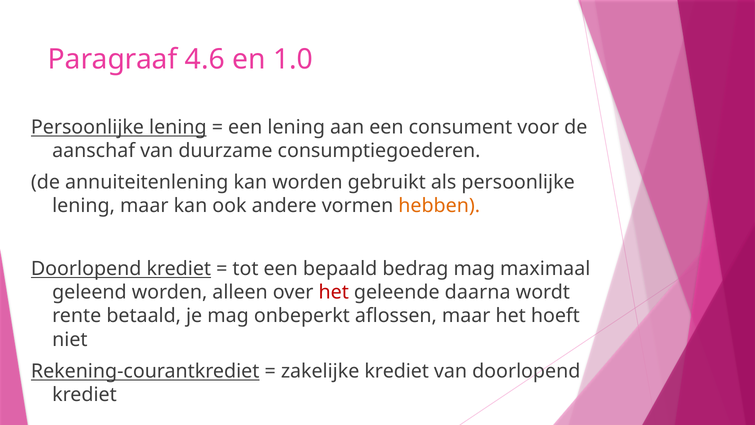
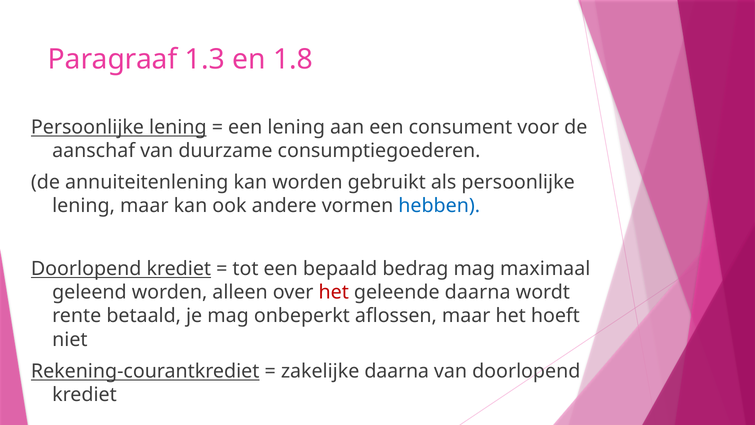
4.6: 4.6 -> 1.3
1.0: 1.0 -> 1.8
hebben colour: orange -> blue
zakelijke krediet: krediet -> daarna
